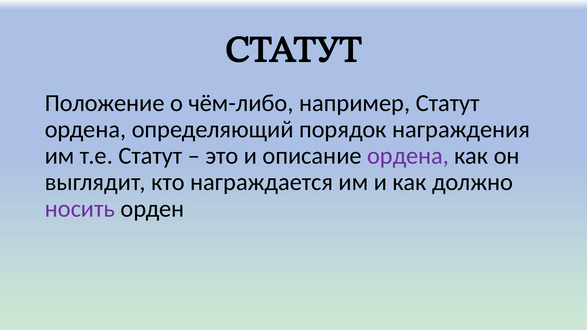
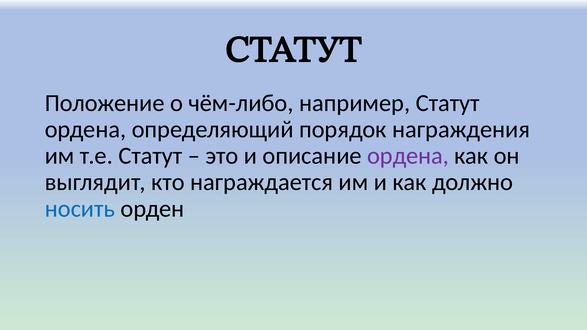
носить colour: purple -> blue
